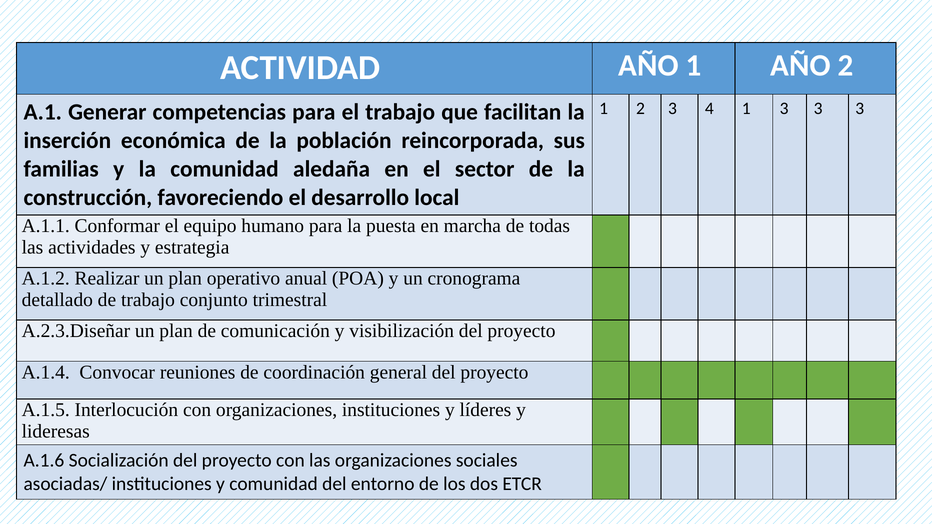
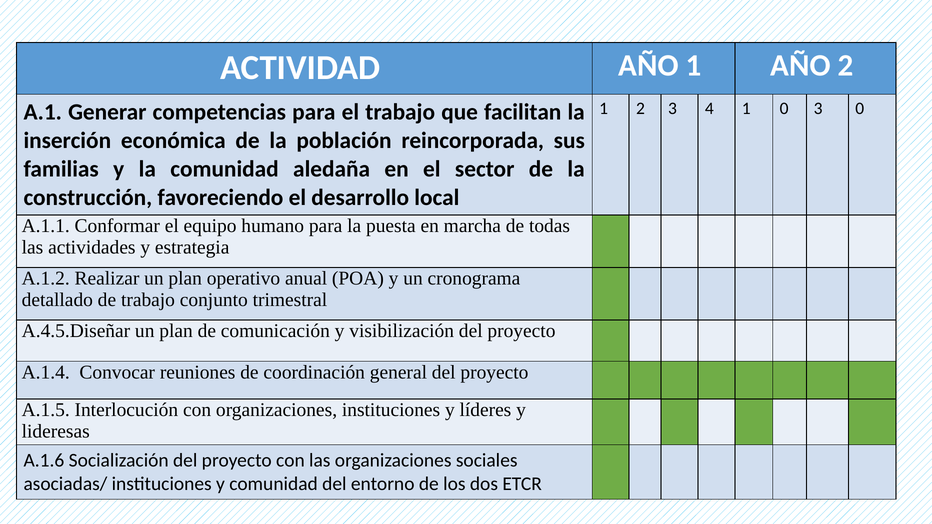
1 3: 3 -> 0
3 at (860, 109): 3 -> 0
A.2.3.Diseñar: A.2.3.Diseñar -> A.4.5.Diseñar
